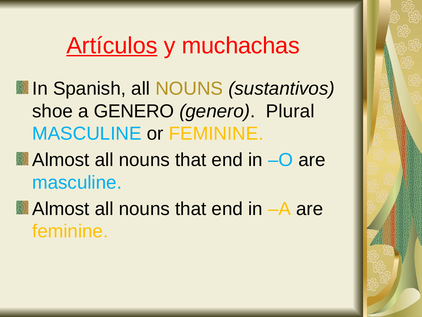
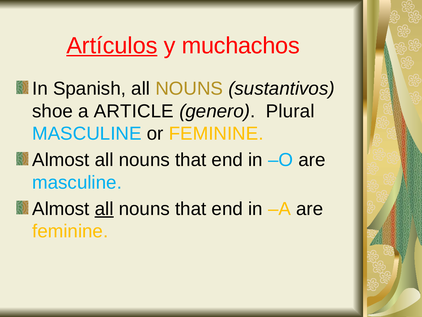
muchachas: muchachas -> muchachos
a GENERO: GENERO -> ARTICLE
all at (104, 209) underline: none -> present
